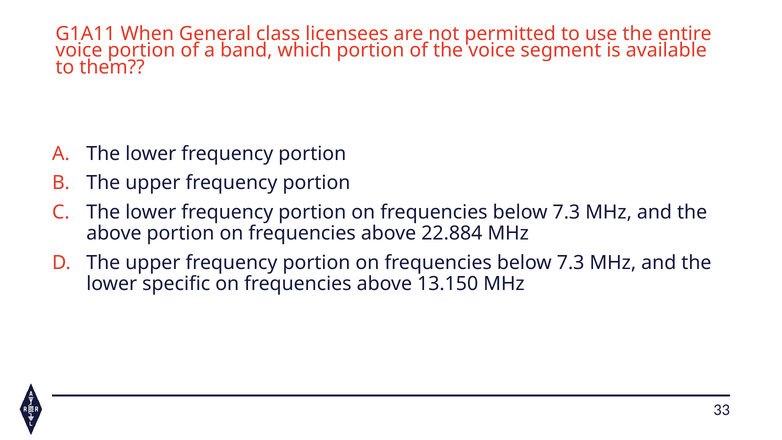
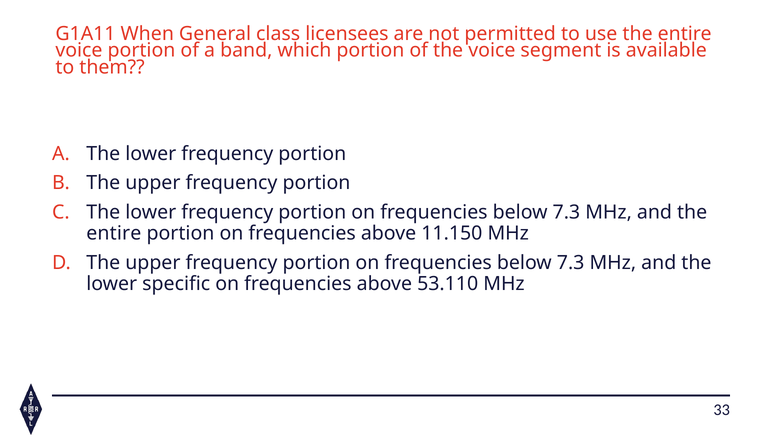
above at (114, 233): above -> entire
22.884: 22.884 -> 11.150
13.150: 13.150 -> 53.110
